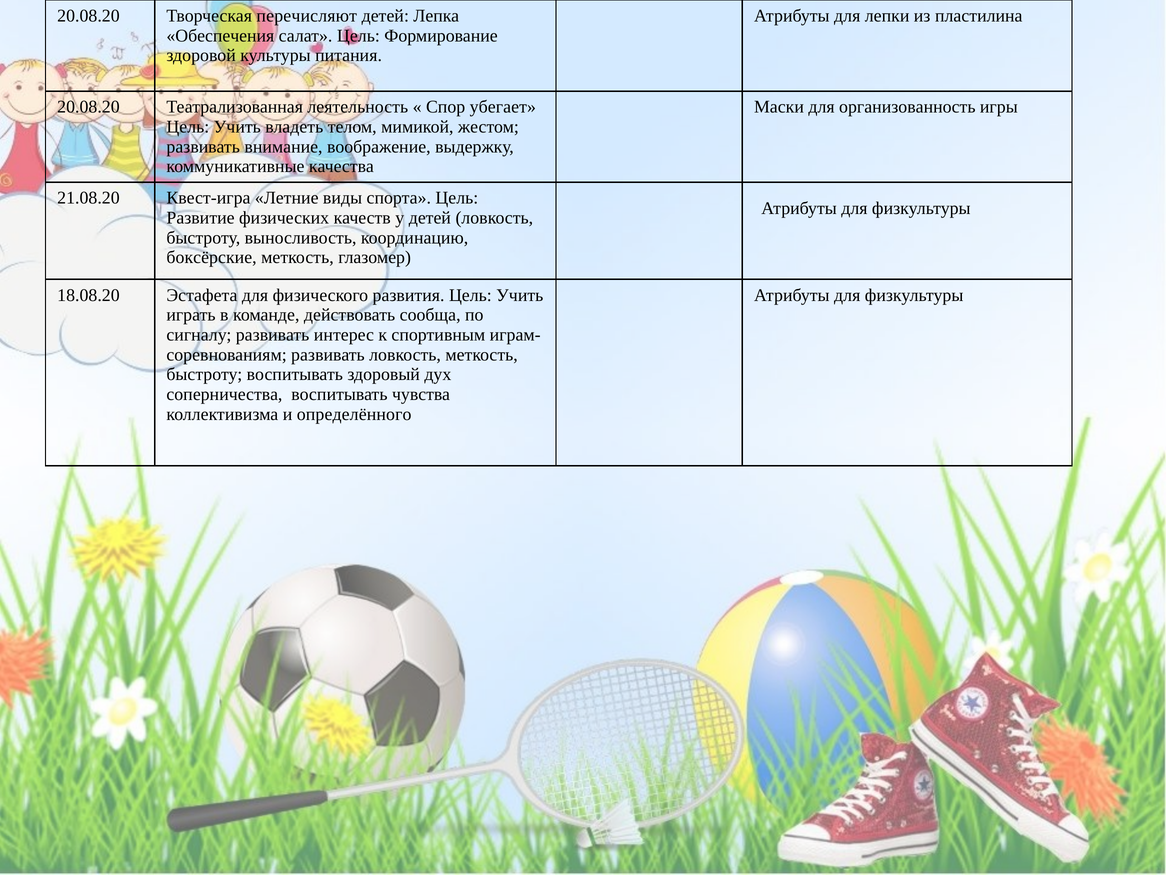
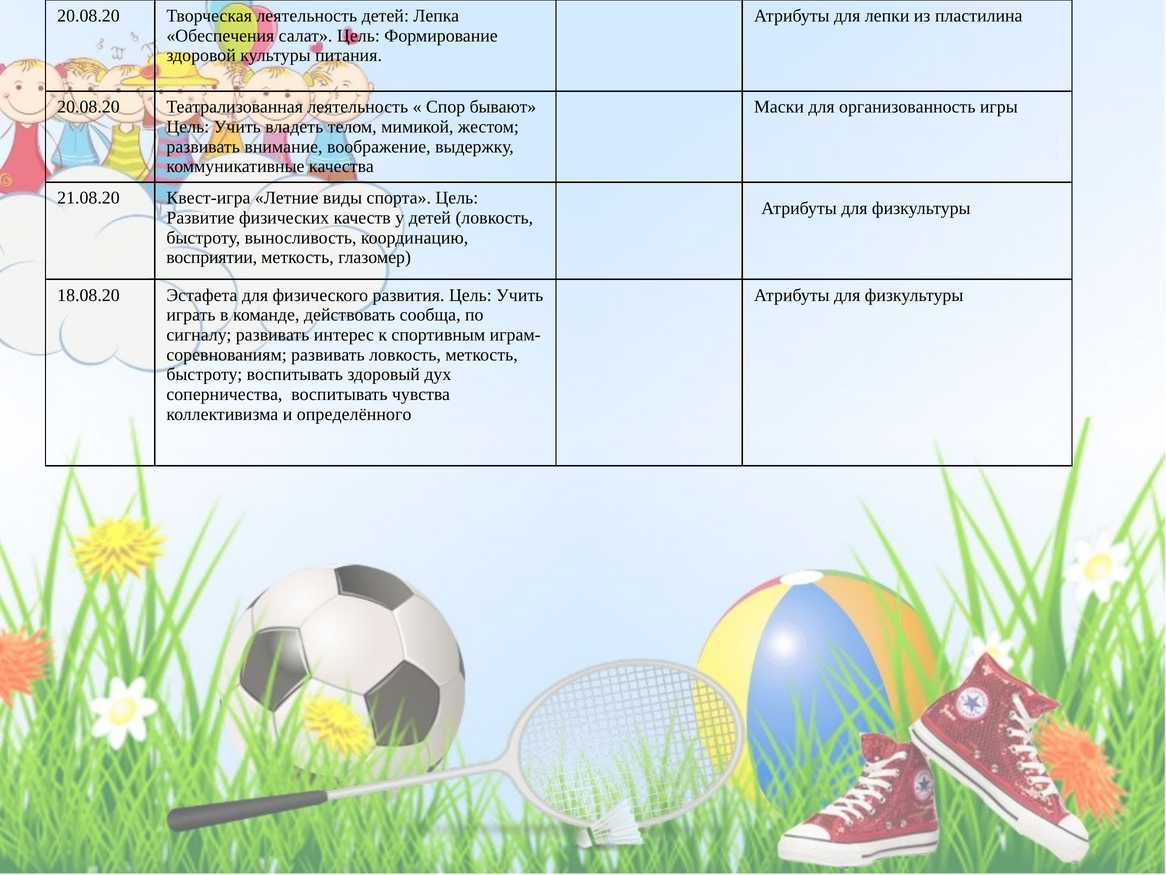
Творческая перечисляют: перечисляют -> леятельность
убегает: убегает -> бывают
боксёрские: боксёрские -> восприятии
